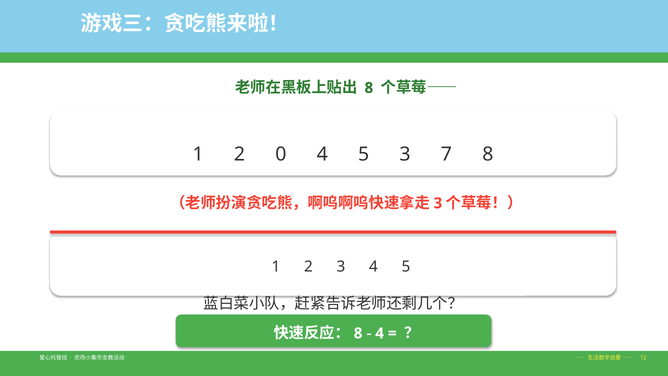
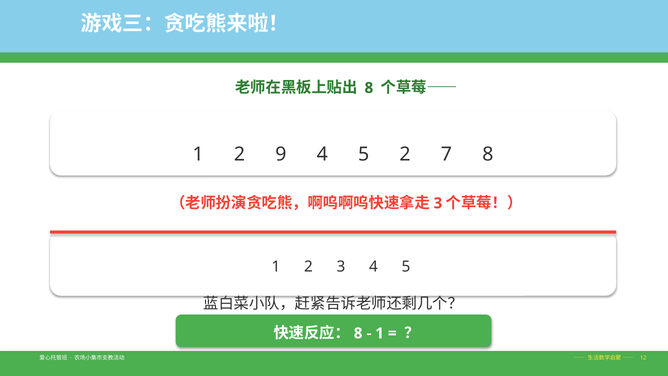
0: 0 -> 9
5 3: 3 -> 2
4 at (380, 333): 4 -> 1
